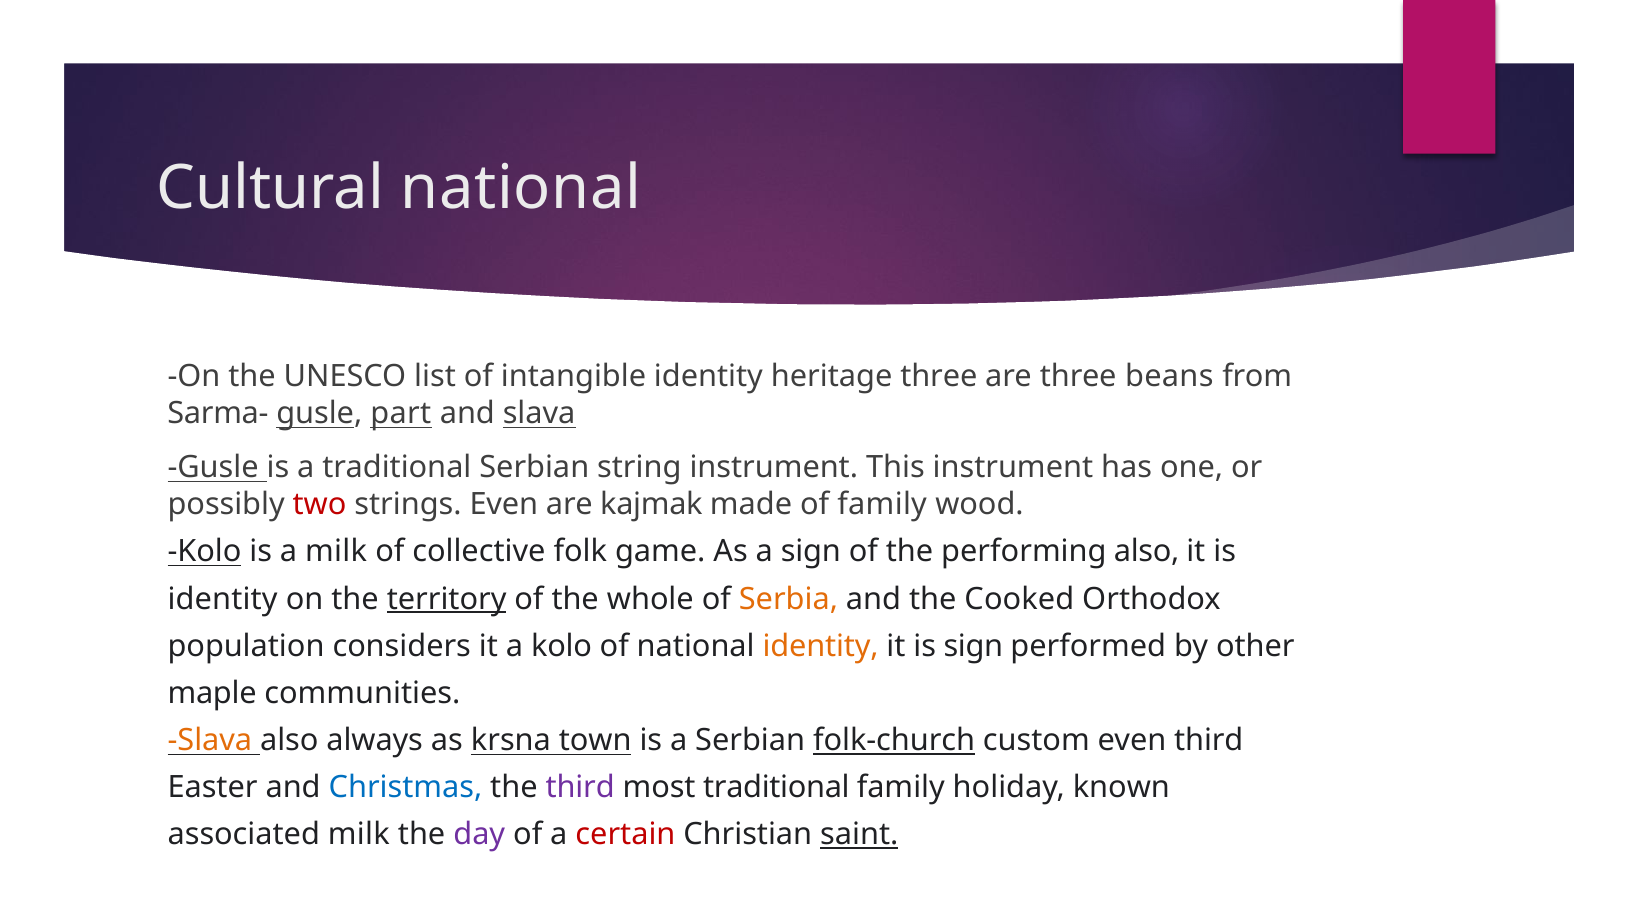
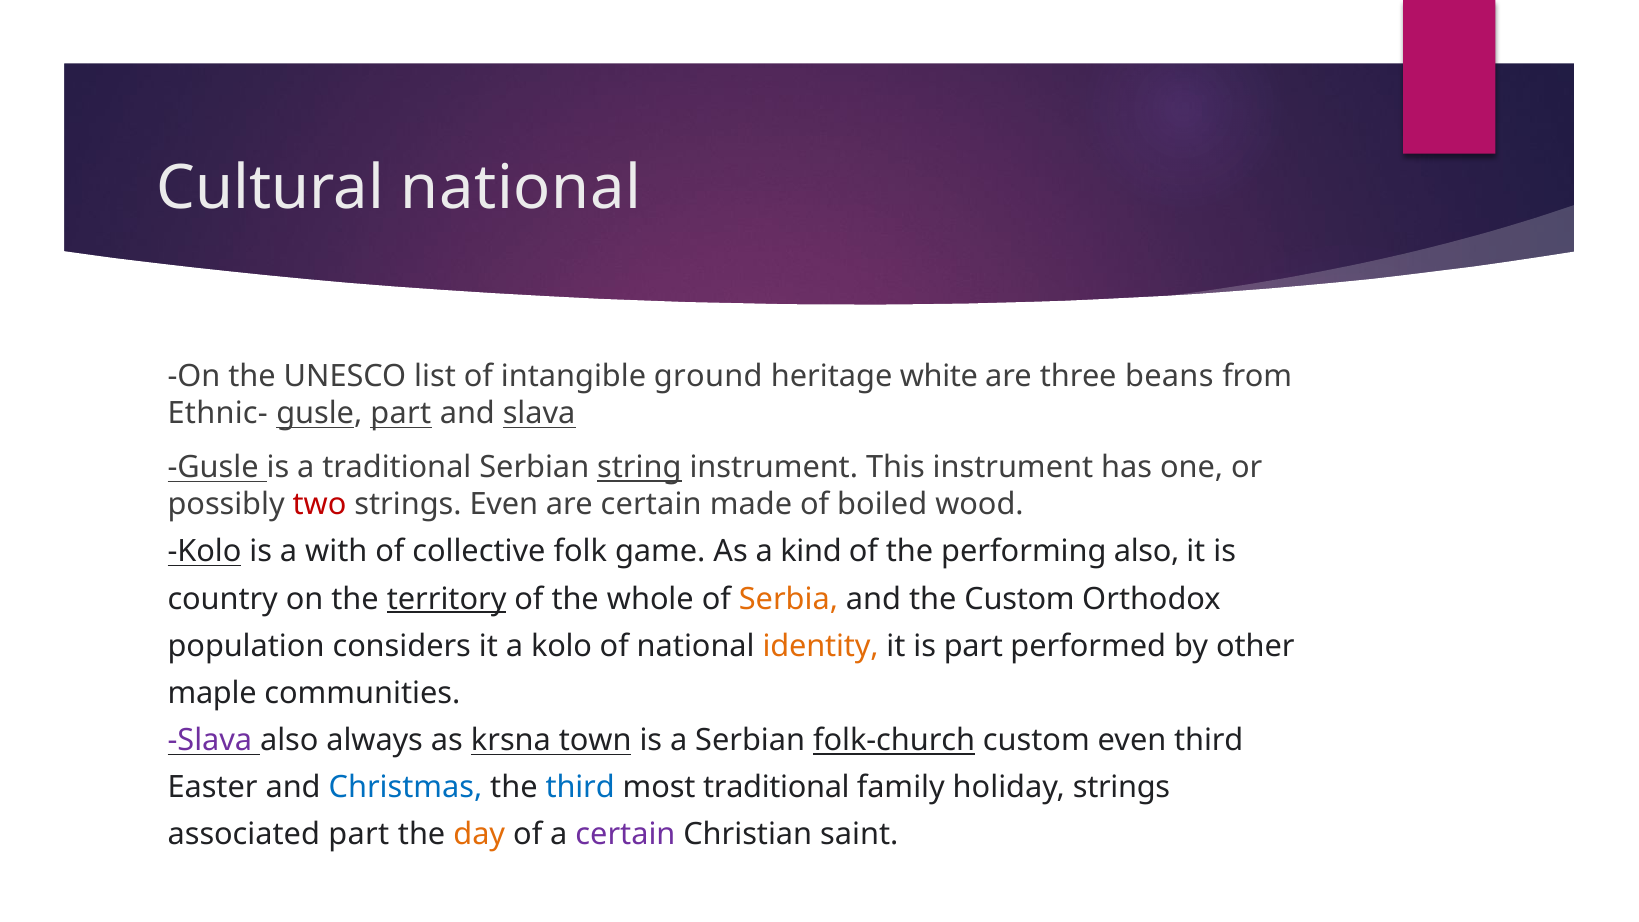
intangible identity: identity -> ground
heritage three: three -> white
Sarma-: Sarma- -> Ethnic-
string underline: none -> present
are kajmak: kajmak -> certain
of family: family -> boiled
a milk: milk -> with
a sign: sign -> kind
identity at (223, 599): identity -> country
the Cooked: Cooked -> Custom
is sign: sign -> part
Slava at (210, 740) colour: orange -> purple
third at (580, 788) colour: purple -> blue
holiday known: known -> strings
associated milk: milk -> part
day colour: purple -> orange
certain at (625, 835) colour: red -> purple
saint underline: present -> none
